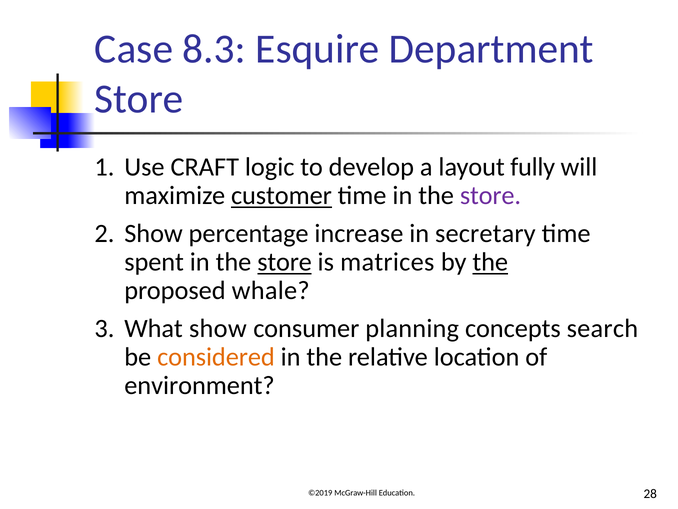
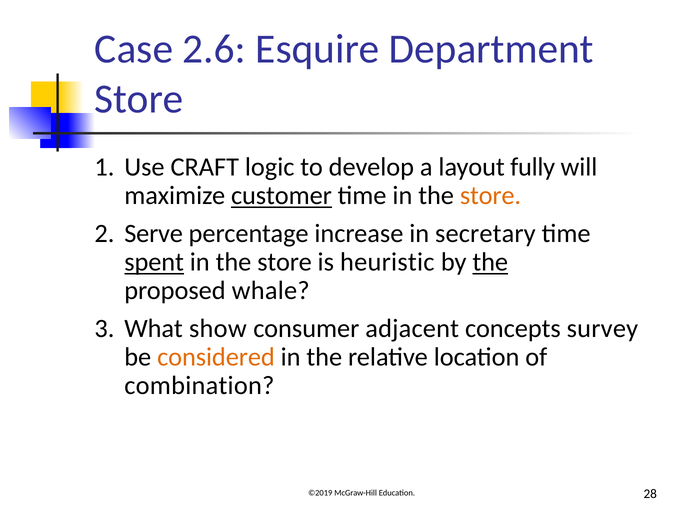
8.3: 8.3 -> 2.6
store at (491, 196) colour: purple -> orange
Show at (154, 233): Show -> Serve
spent underline: none -> present
store at (285, 262) underline: present -> none
matrices: matrices -> heuristic
planning: planning -> adjacent
search: search -> survey
environment: environment -> combination
